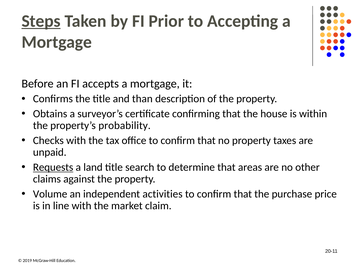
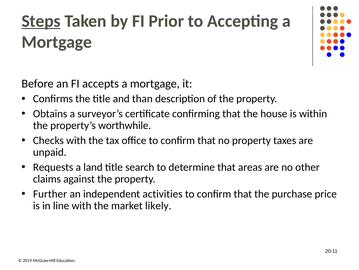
probability: probability -> worthwhile
Requests underline: present -> none
Volume: Volume -> Further
claim: claim -> likely
